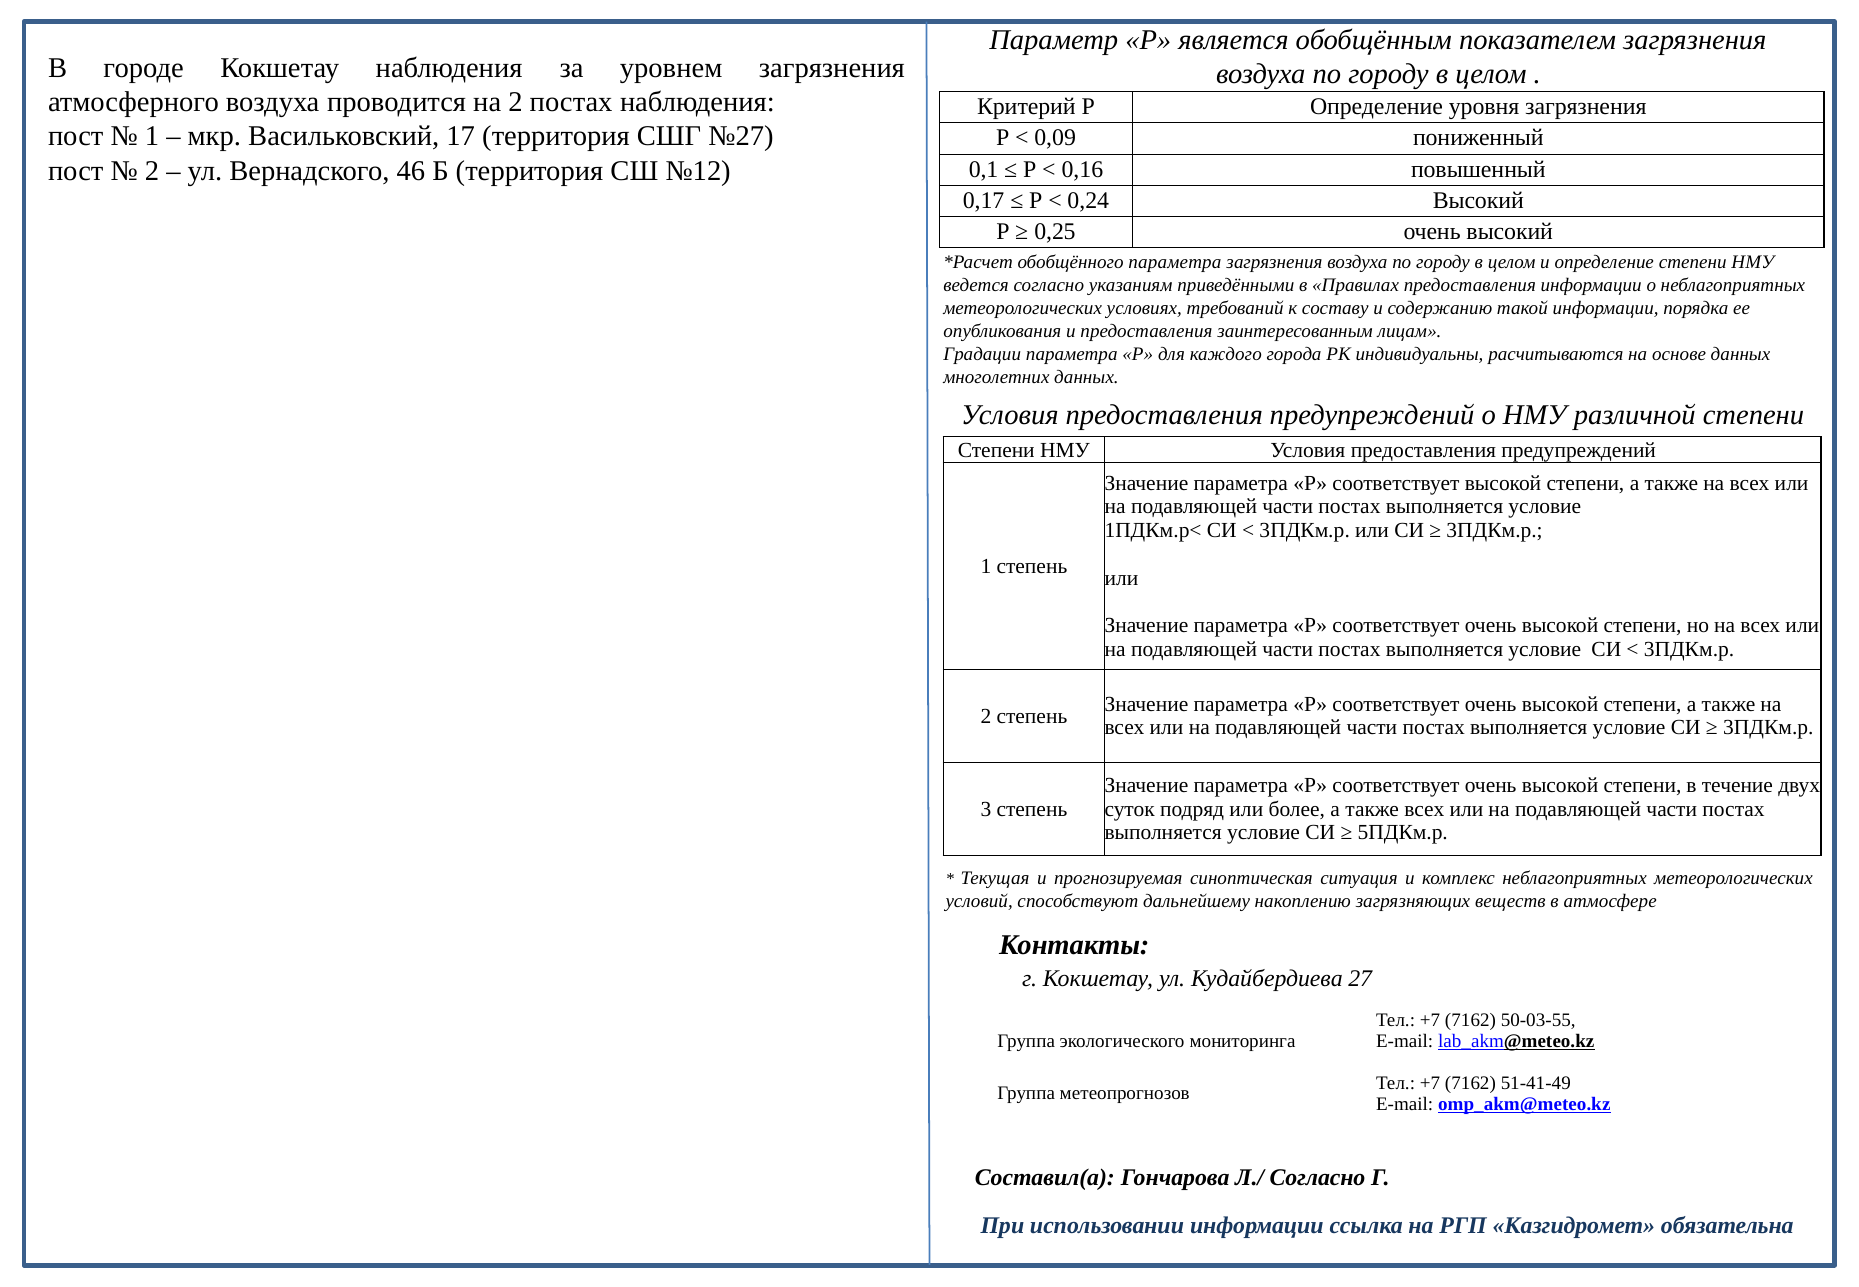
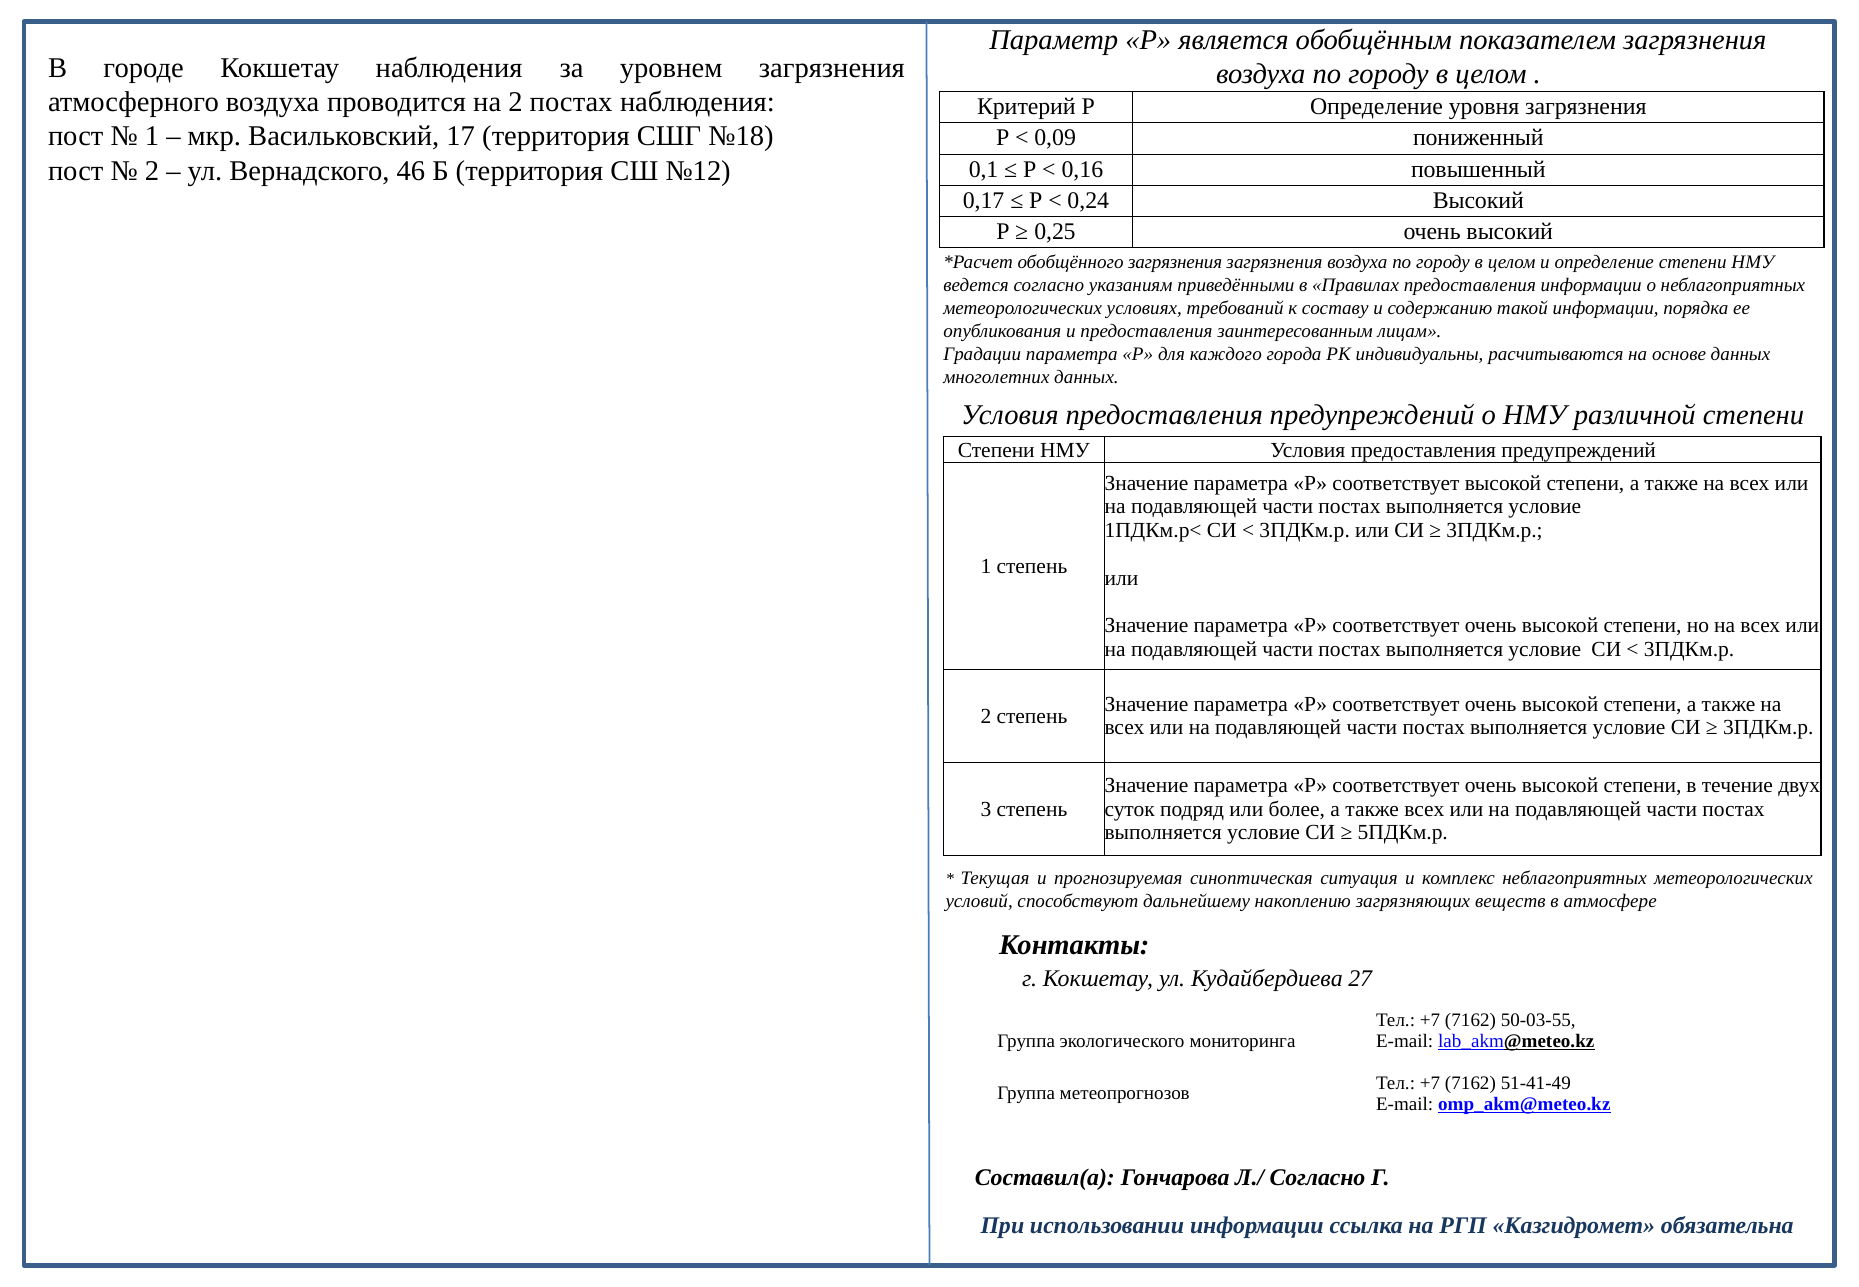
№27: №27 -> №18
обобщённого параметра: параметра -> загрязнения
